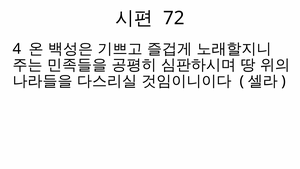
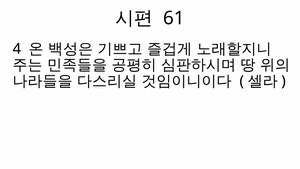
72: 72 -> 61
